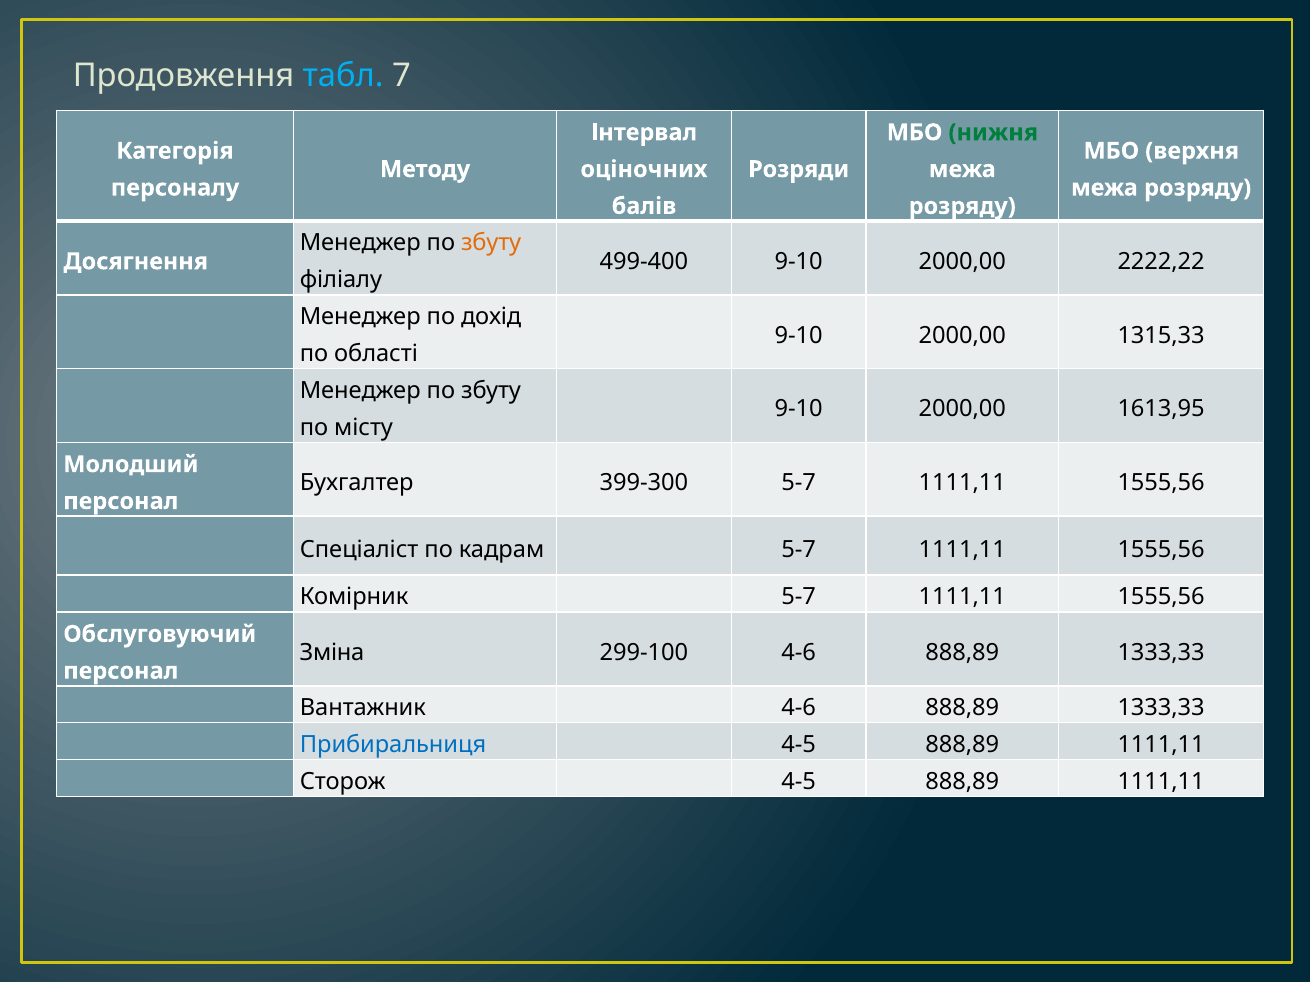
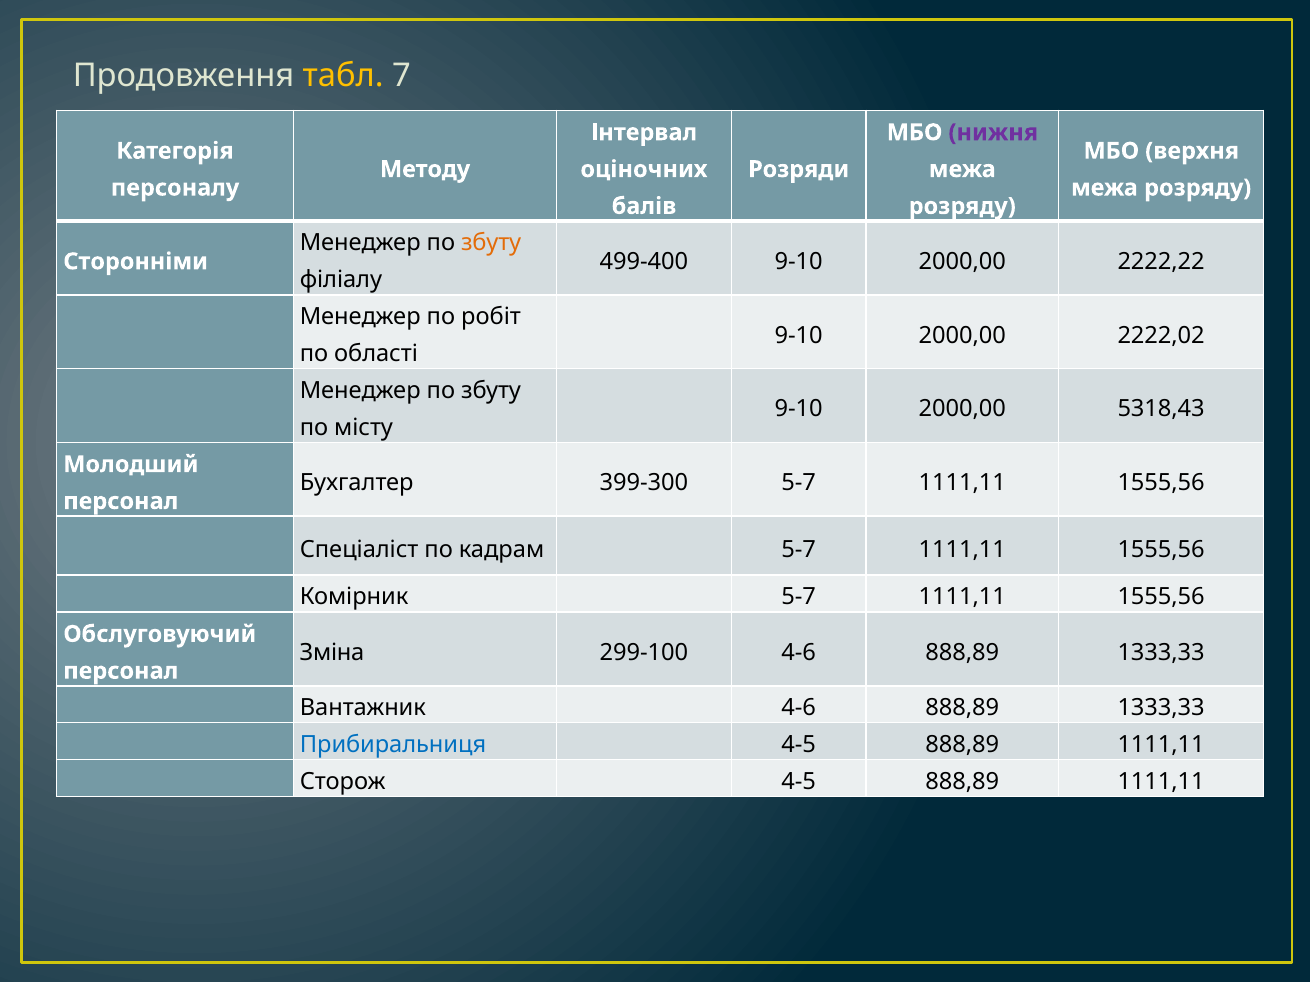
табл colour: light blue -> yellow
нижня colour: green -> purple
Досягнення: Досягнення -> Сторонніми
дохід: дохід -> робіт
1315,33: 1315,33 -> 2222,02
1613,95: 1613,95 -> 5318,43
